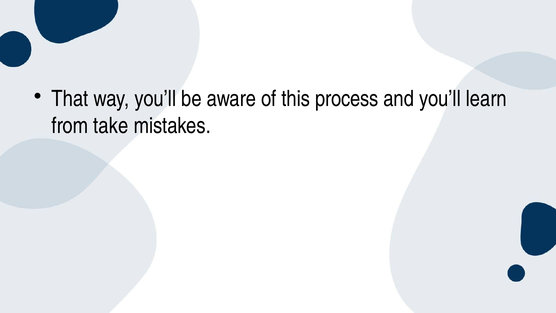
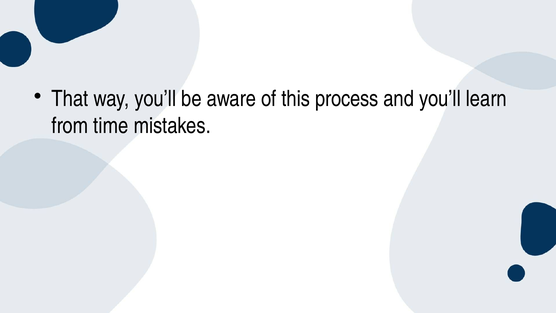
take: take -> time
